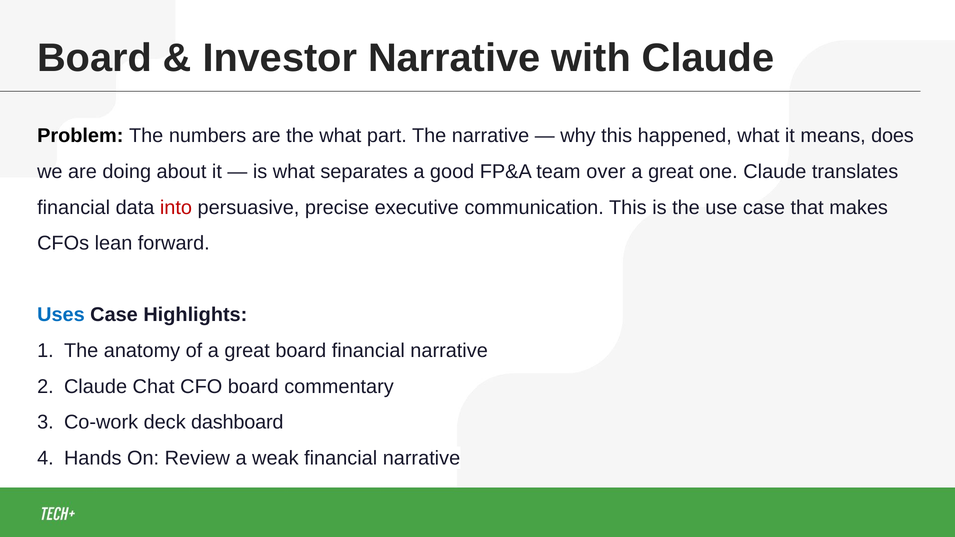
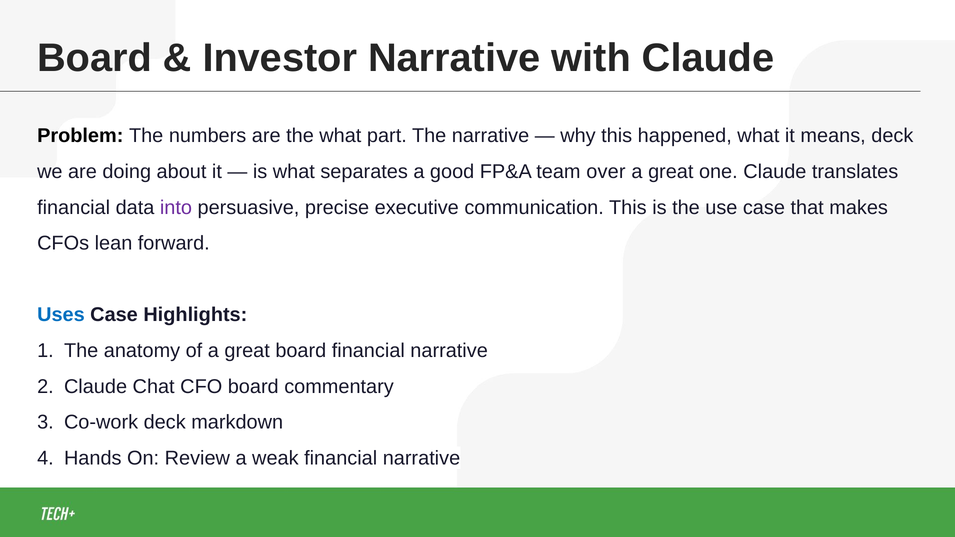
means does: does -> deck
into colour: red -> purple
dashboard: dashboard -> markdown
